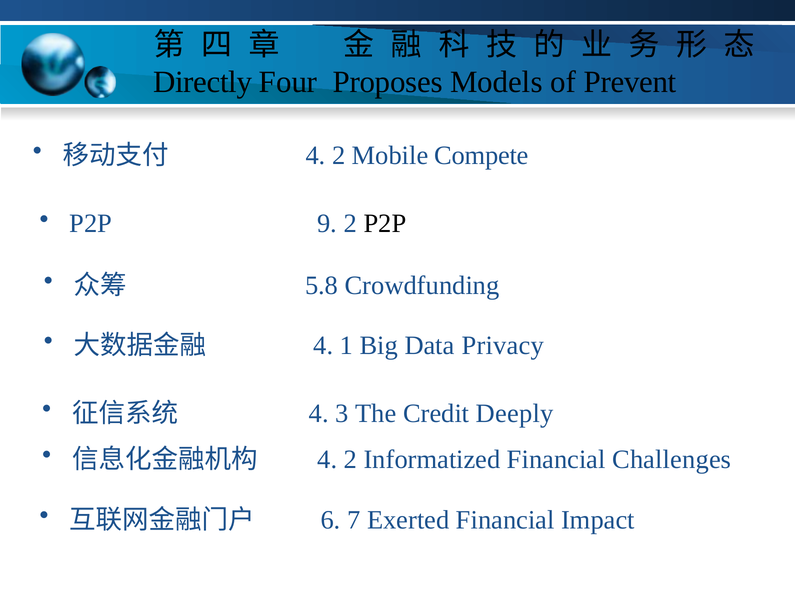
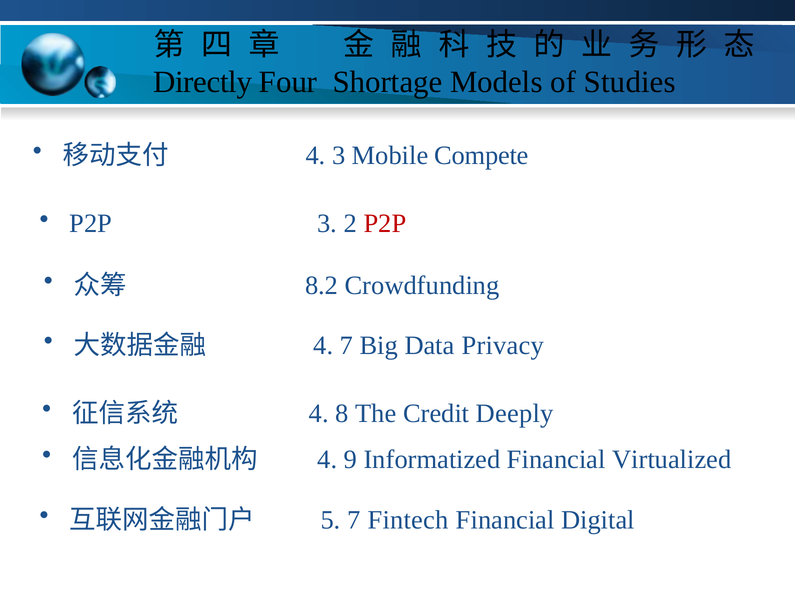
Proposes: Proposes -> Shortage
Prevent: Prevent -> Studies
2 at (339, 156): 2 -> 3
P2P 9: 9 -> 3
P2P at (385, 224) colour: black -> red
5.8: 5.8 -> 8.2
4 1: 1 -> 7
3: 3 -> 8
2 at (350, 460): 2 -> 9
Challenges: Challenges -> Virtualized
6: 6 -> 5
Exerted: Exerted -> Fintech
Impact: Impact -> Digital
